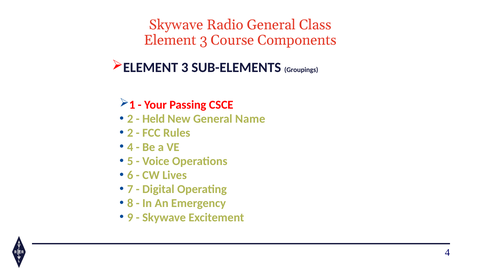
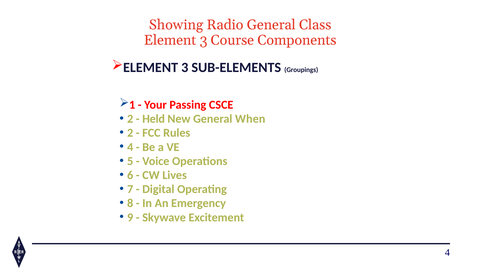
Skywave at (176, 25): Skywave -> Showing
Name: Name -> When
